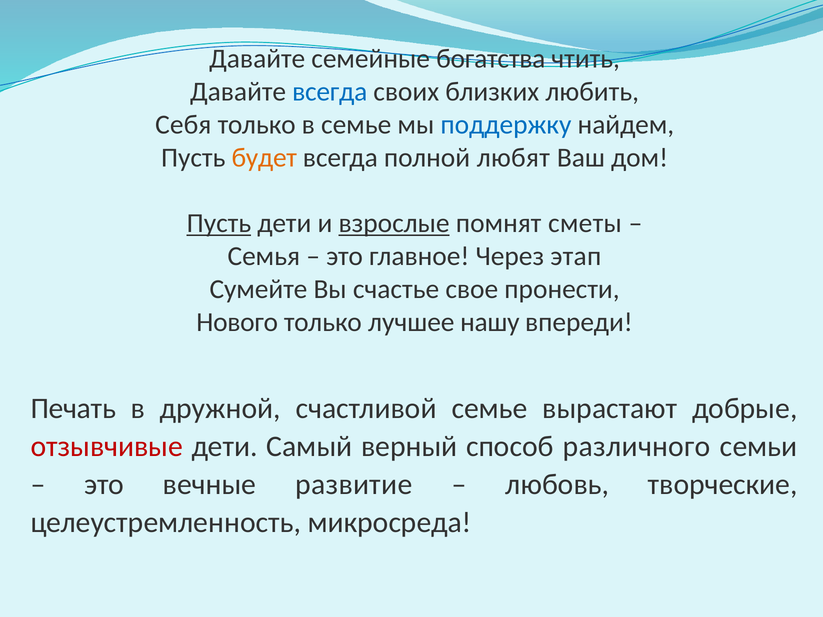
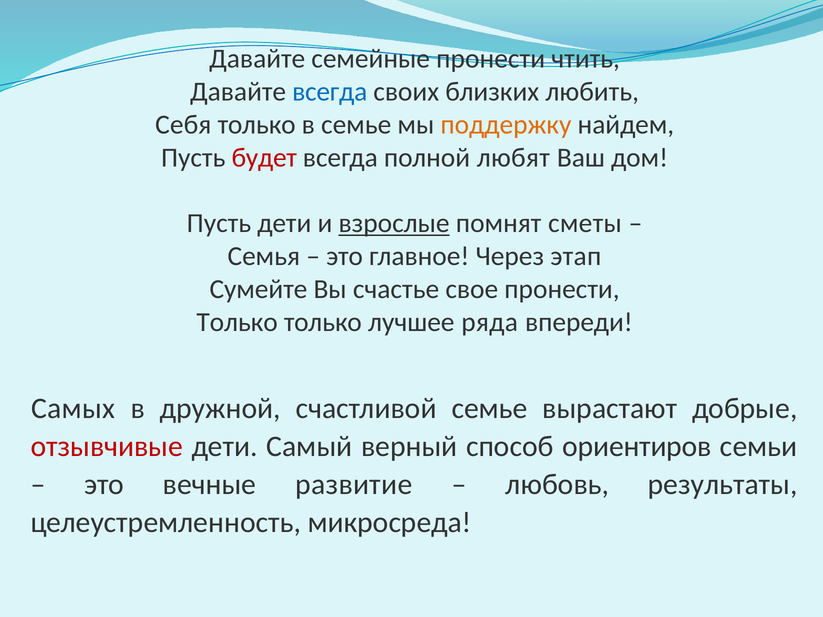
семейные богатства: богатства -> пронести
поддержку colour: blue -> orange
будет colour: orange -> red
Пусть at (219, 223) underline: present -> none
Нового at (237, 322): Нового -> Только
нашу: нашу -> ряда
Печать: Печать -> Самых
различного: различного -> ориентиров
творческие: творческие -> результаты
